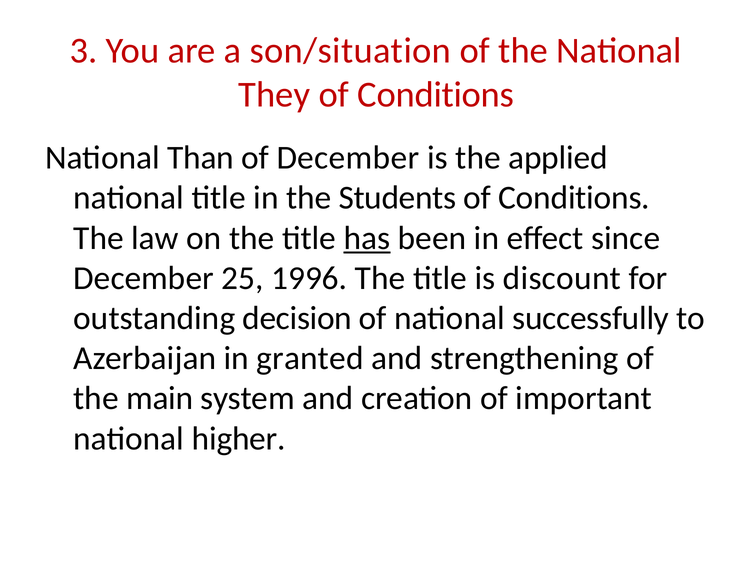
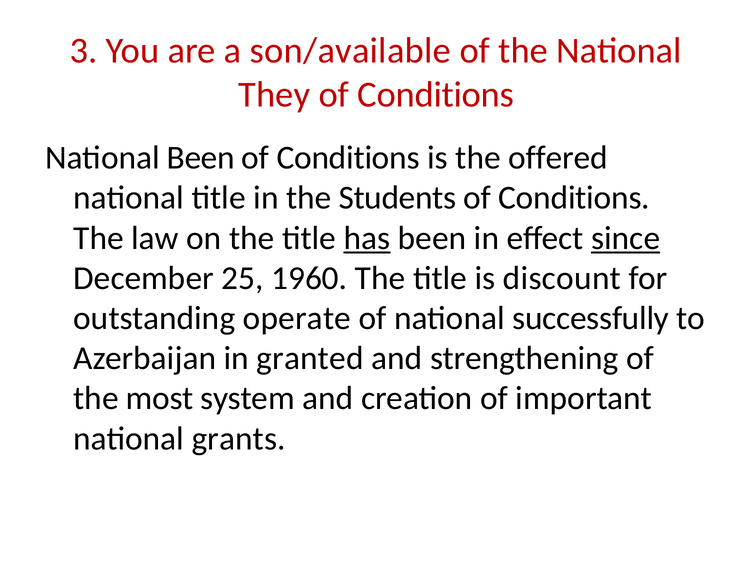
son/situation: son/situation -> son/available
National Than: Than -> Been
December at (348, 158): December -> Conditions
applied: applied -> offered
since underline: none -> present
1996: 1996 -> 1960
decision: decision -> operate
main: main -> most
higher: higher -> grants
